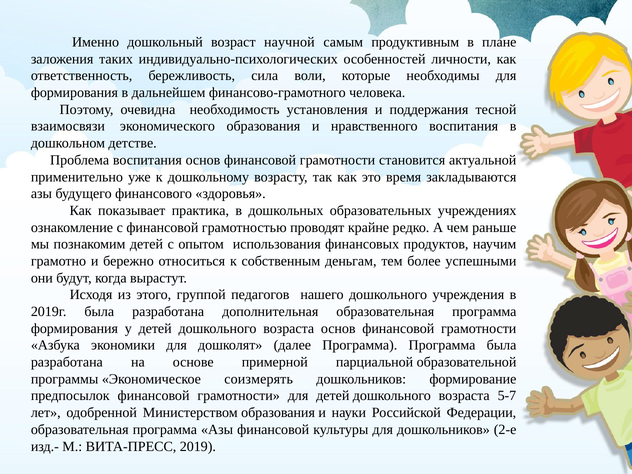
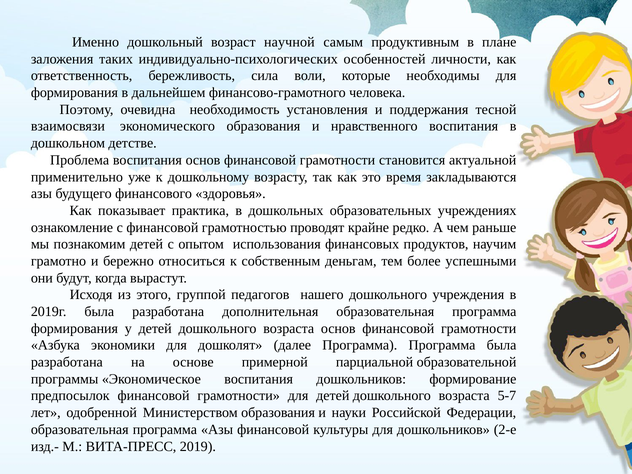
Экономическое соизмерять: соизмерять -> воспитания
